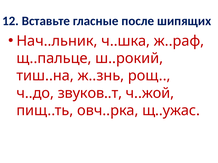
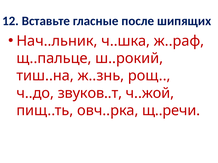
щ..ужас: щ..ужас -> щ..речи
